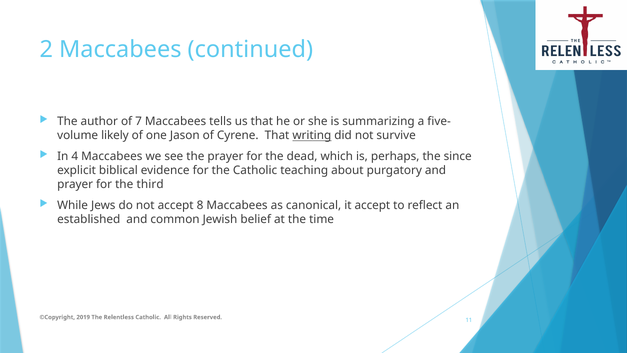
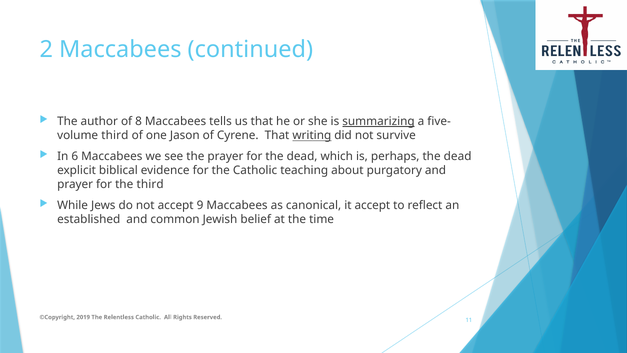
7: 7 -> 8
summarizing underline: none -> present
likely at (115, 135): likely -> third
4: 4 -> 6
perhaps the since: since -> dead
8: 8 -> 9
